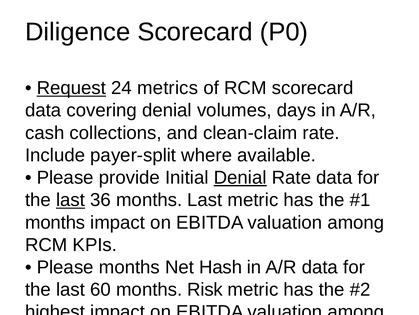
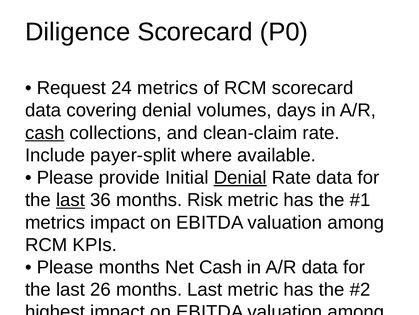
Request underline: present -> none
cash at (45, 133) underline: none -> present
months Last: Last -> Risk
months at (55, 222): months -> metrics
Net Hash: Hash -> Cash
60: 60 -> 26
months Risk: Risk -> Last
